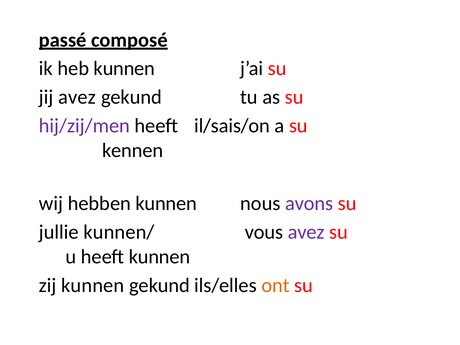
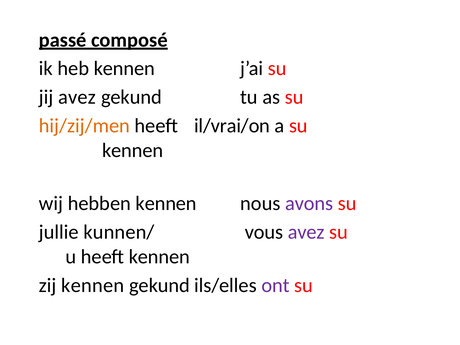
heb kunnen: kunnen -> kennen
hij/zij/men colour: purple -> orange
il/sais/on: il/sais/on -> il/vrai/on
hebben kunnen: kunnen -> kennen
heeft kunnen: kunnen -> kennen
zij kunnen: kunnen -> kennen
ont colour: orange -> purple
